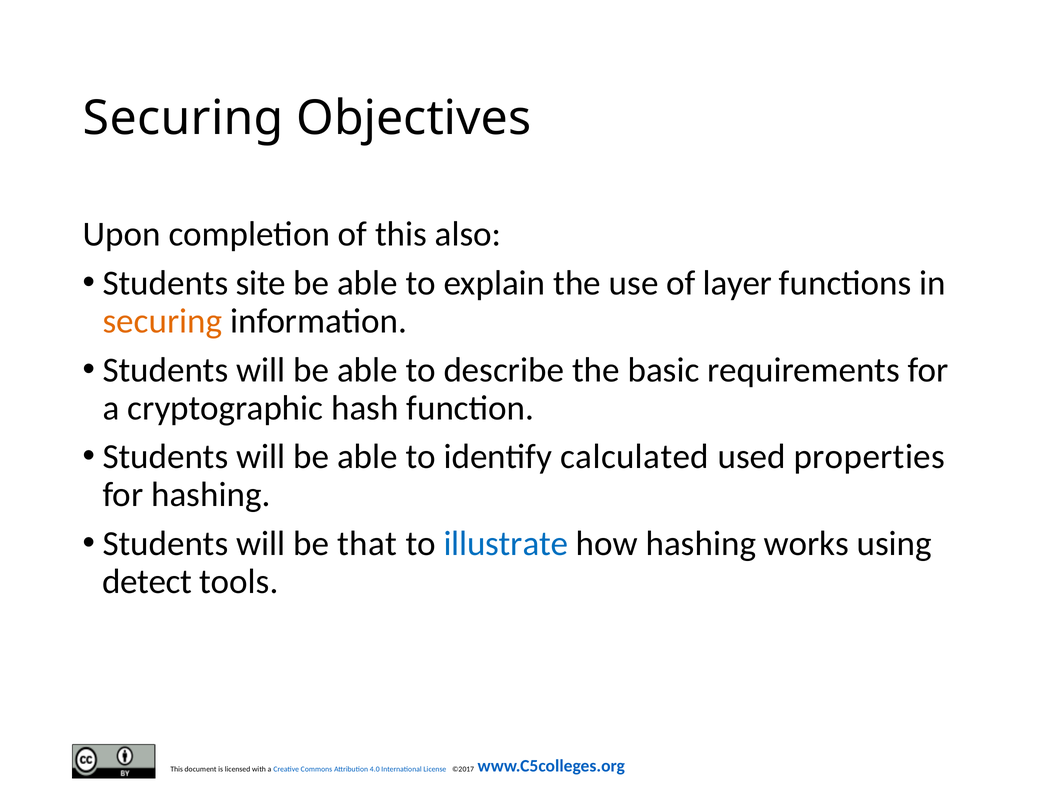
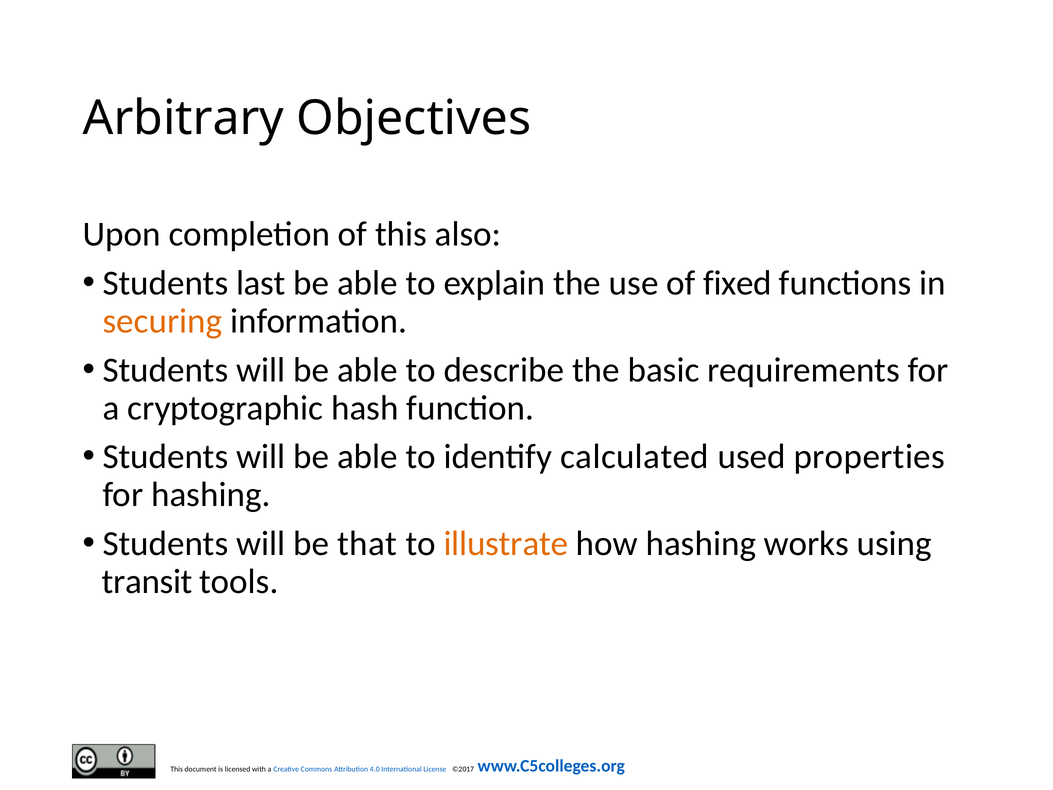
Securing at (183, 118): Securing -> Arbitrary
site: site -> last
layer: layer -> fixed
illustrate colour: blue -> orange
detect: detect -> transit
